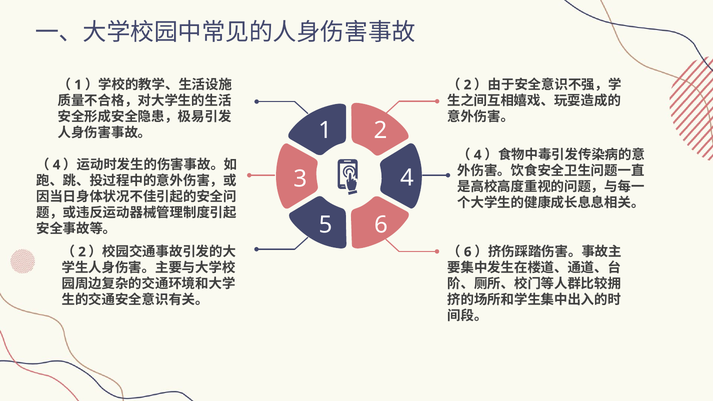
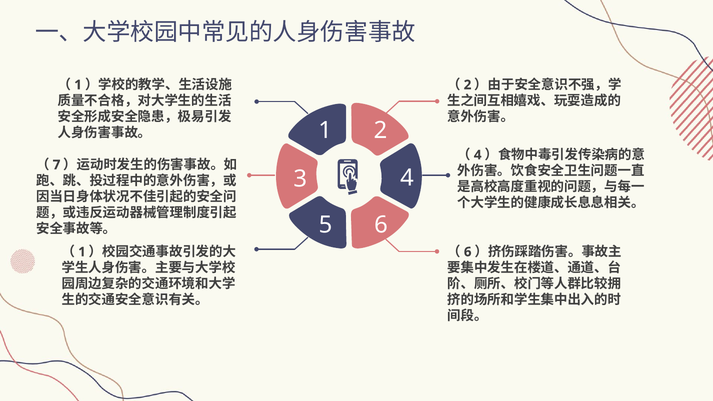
4 at (57, 165): 4 -> 7
2 at (82, 252): 2 -> 1
